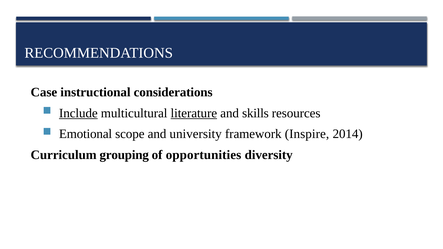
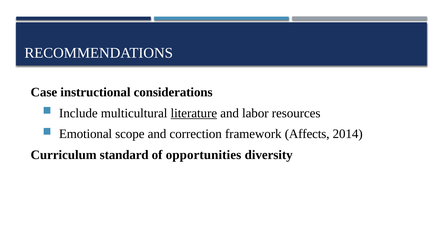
Include underline: present -> none
skills: skills -> labor
university: university -> correction
Inspire: Inspire -> Affects
grouping: grouping -> standard
